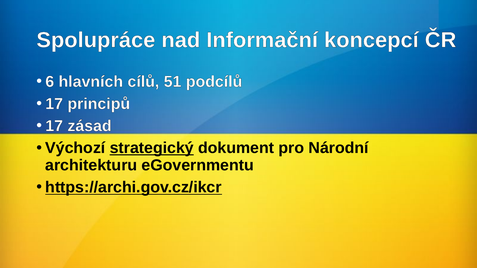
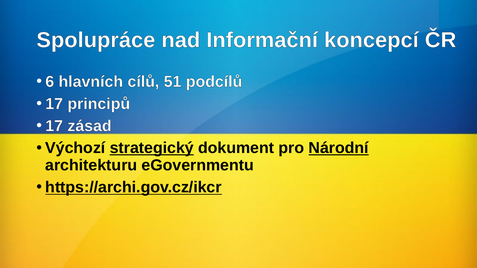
Národní underline: none -> present
